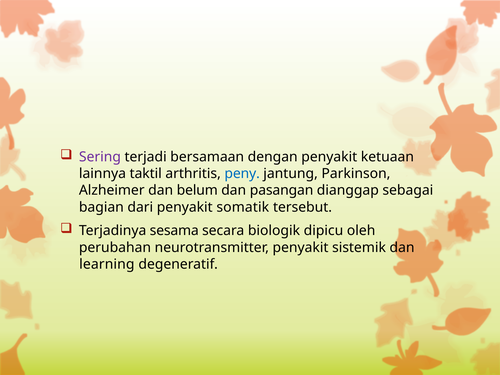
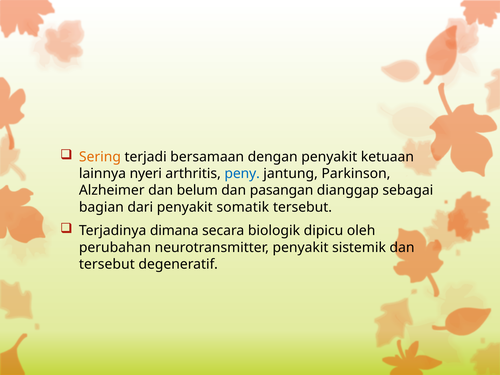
Sering colour: purple -> orange
taktil: taktil -> nyeri
sesama: sesama -> dimana
learning at (107, 264): learning -> tersebut
